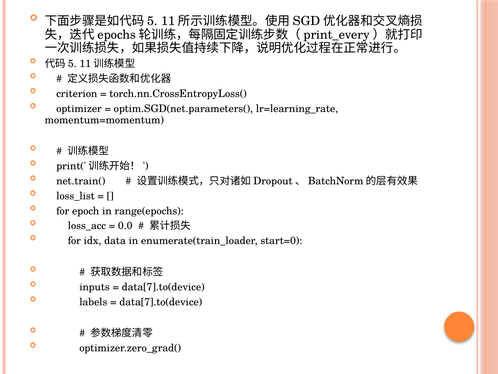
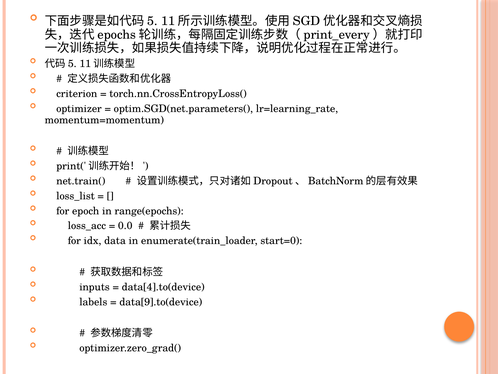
data[7].to(device at (163, 287): data[7].to(device -> data[4].to(device
data[7].to(device at (161, 302): data[7].to(device -> data[9].to(device
